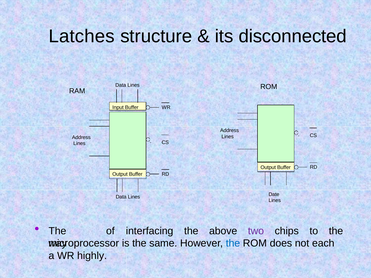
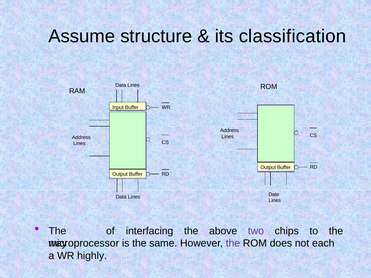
Latches: Latches -> Assume
disconnected: disconnected -> classification
the at (233, 243) colour: blue -> purple
